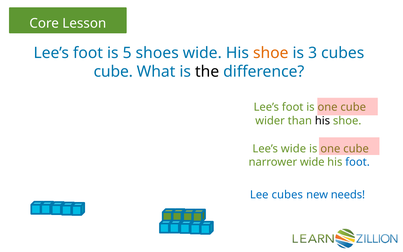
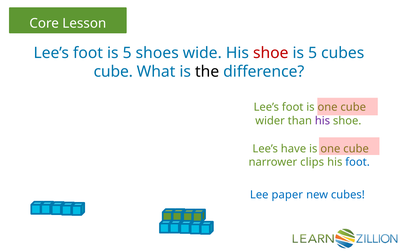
shoe at (271, 53) colour: orange -> red
3 at (313, 53): 3 -> 5
his at (322, 121) colour: black -> purple
Lee’s wide: wide -> have
narrower wide: wide -> clips
Lee cubes: cubes -> paper
new needs: needs -> cubes
